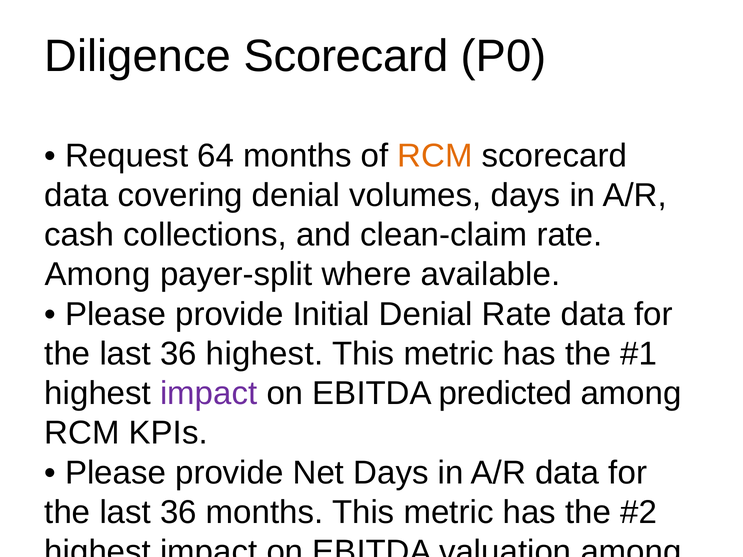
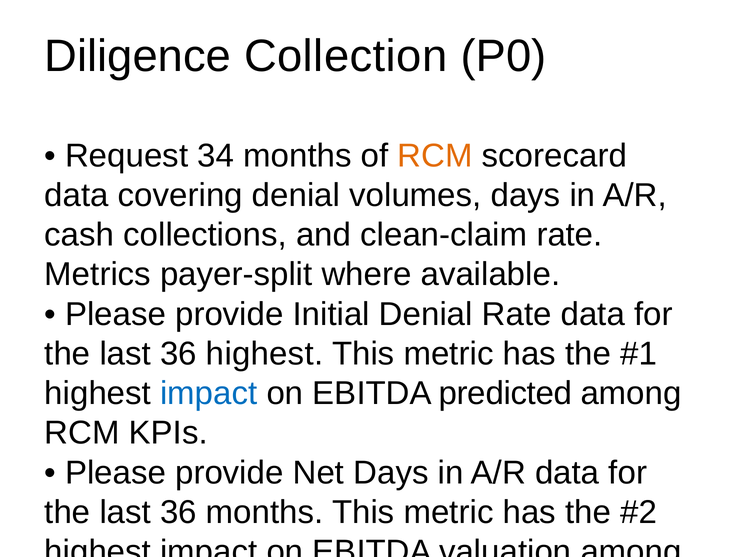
Diligence Scorecard: Scorecard -> Collection
64: 64 -> 34
Among at (98, 275): Among -> Metrics
impact at (209, 394) colour: purple -> blue
